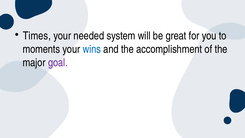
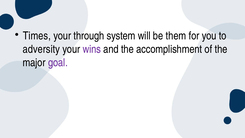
needed: needed -> through
great: great -> them
moments: moments -> adversity
wins colour: blue -> purple
